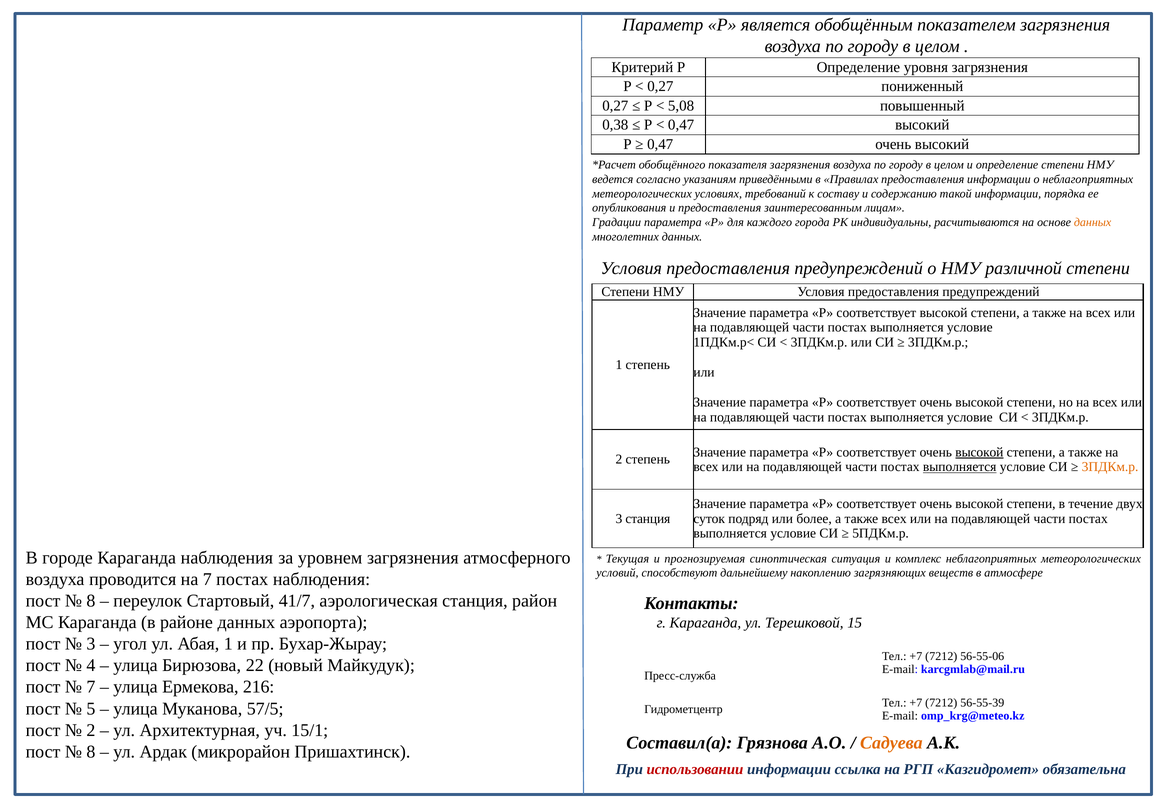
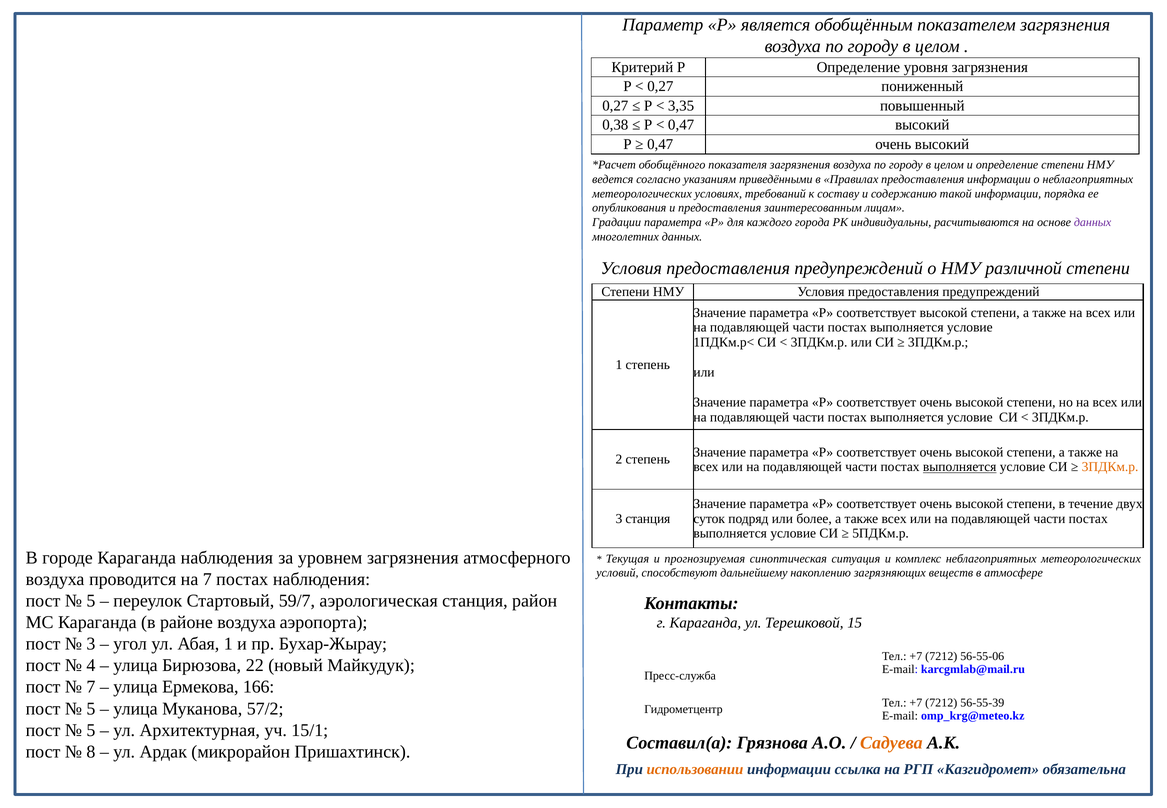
5,08: 5,08 -> 3,35
данных at (1093, 222) colour: orange -> purple
высокой at (979, 452) underline: present -> none
8 at (91, 601): 8 -> 5
41/7: 41/7 -> 59/7
районе данных: данных -> воздуха
216: 216 -> 166
57/5: 57/5 -> 57/2
2 at (91, 730): 2 -> 5
использовании colour: red -> orange
